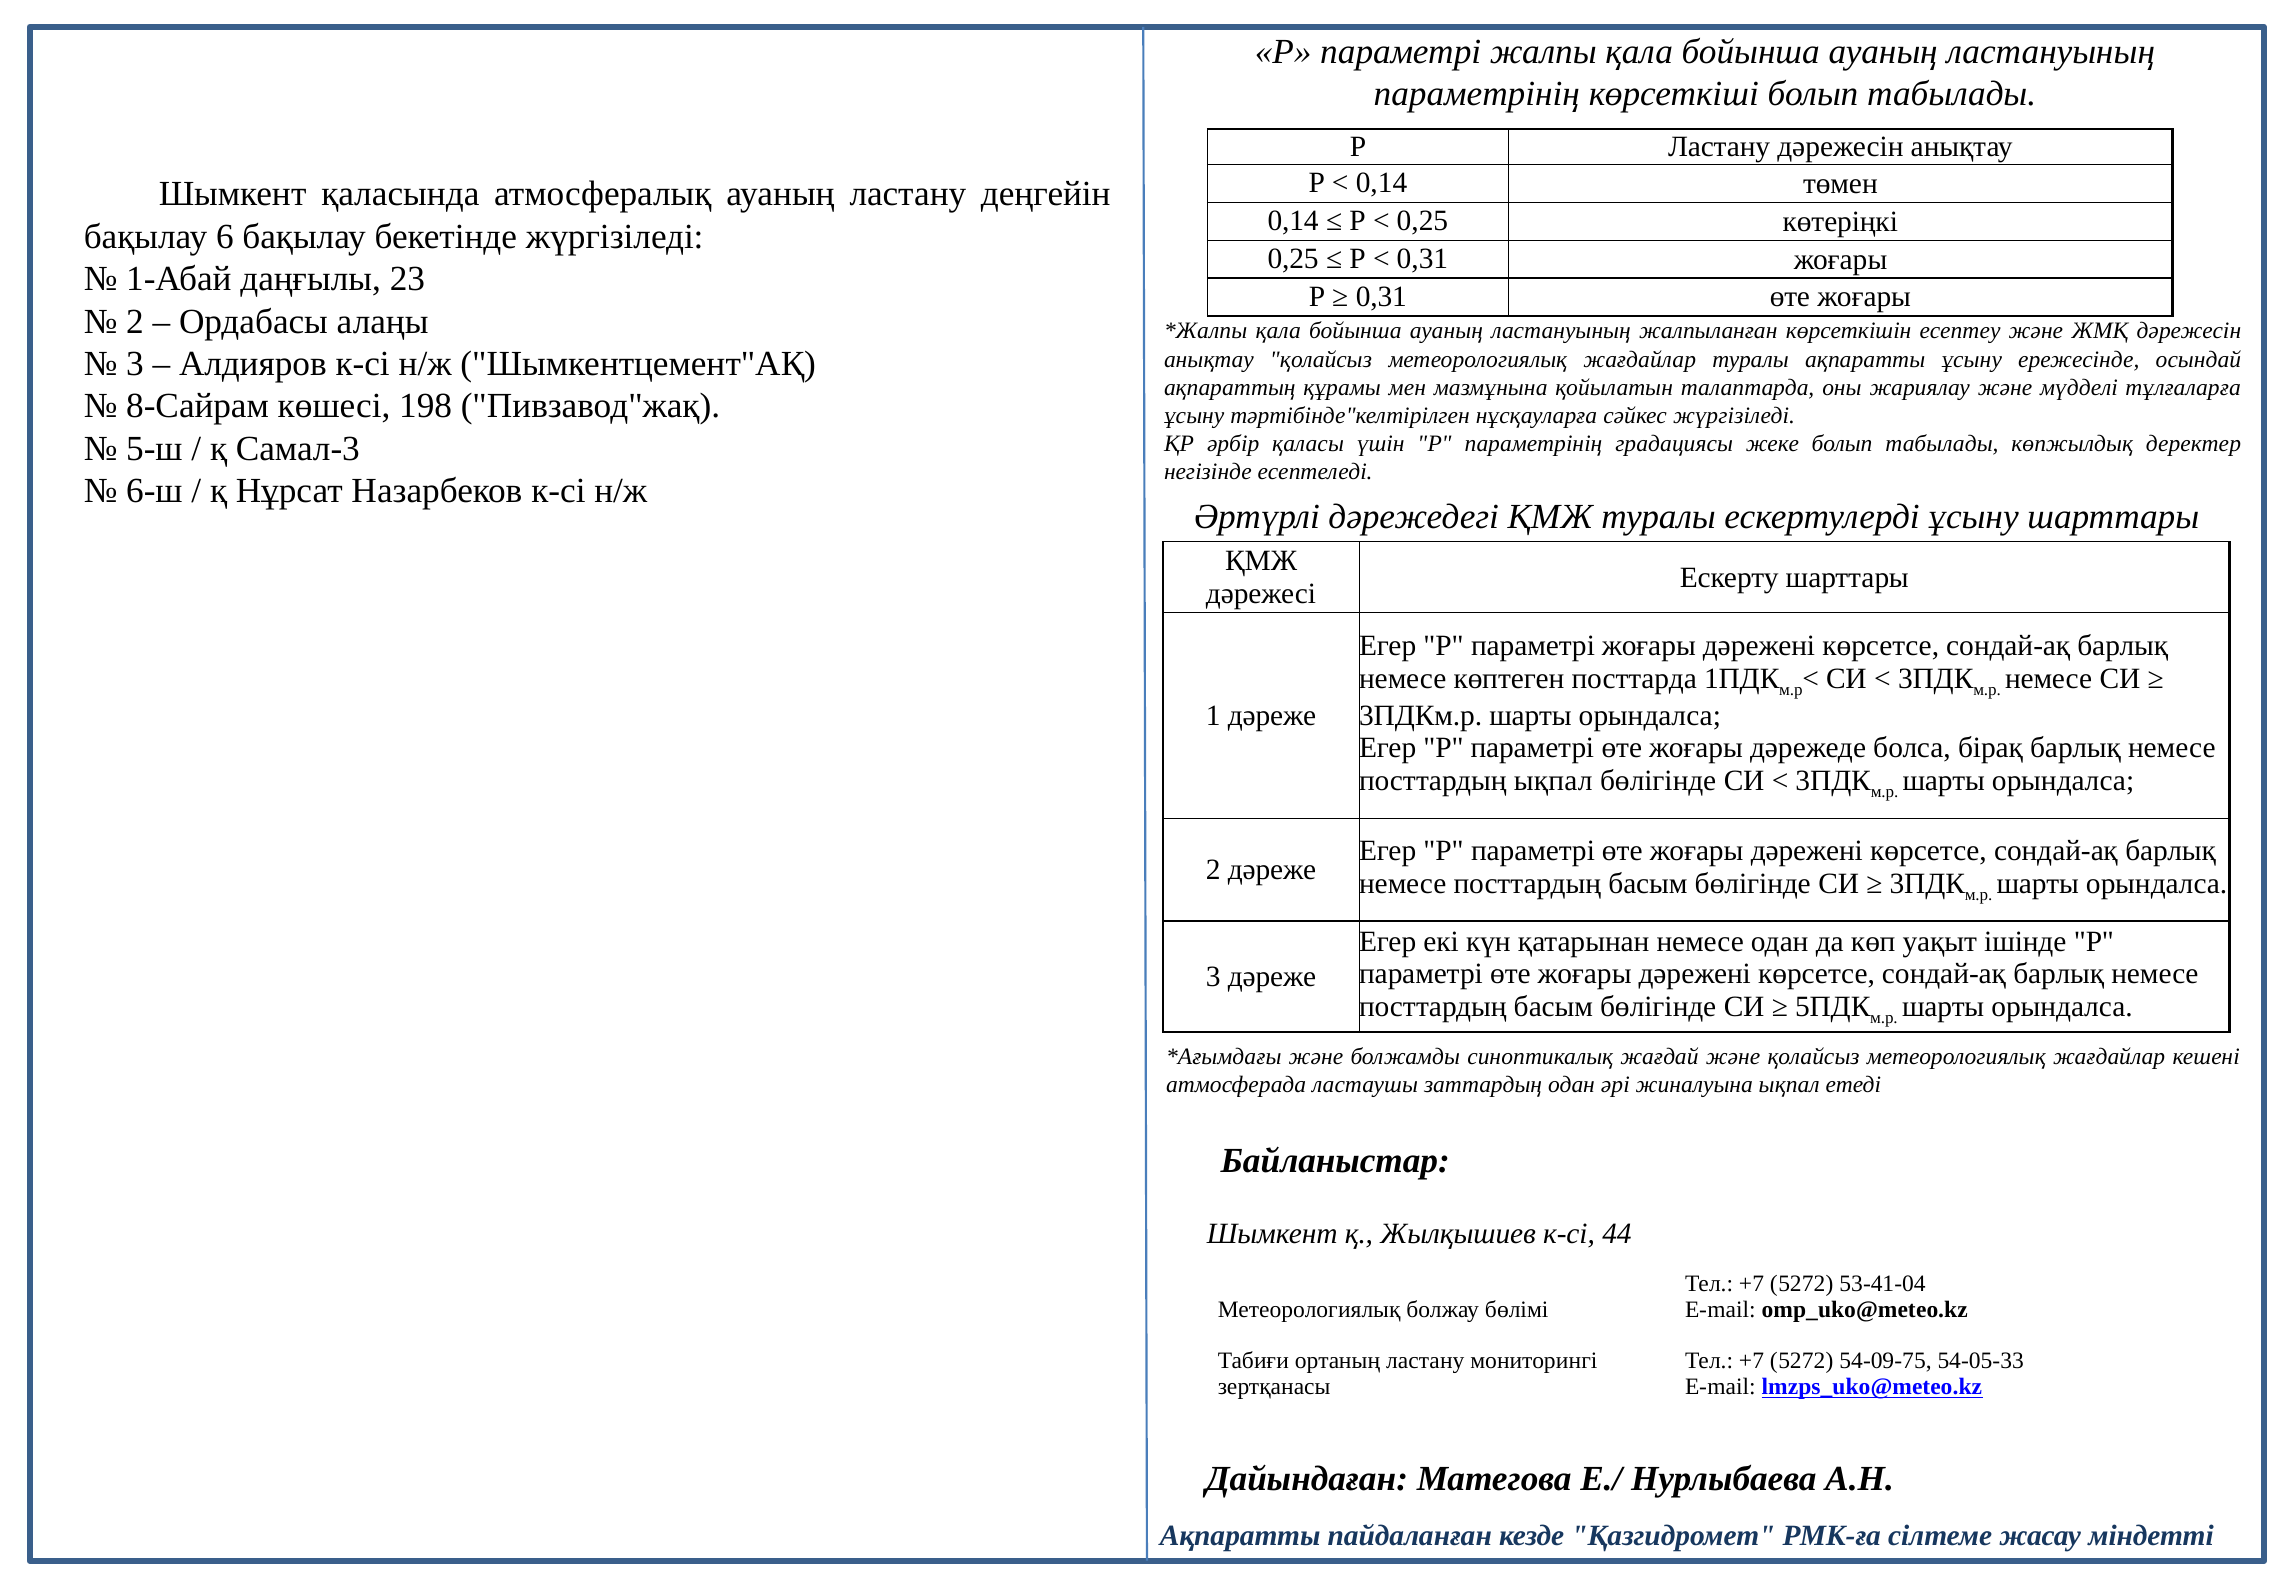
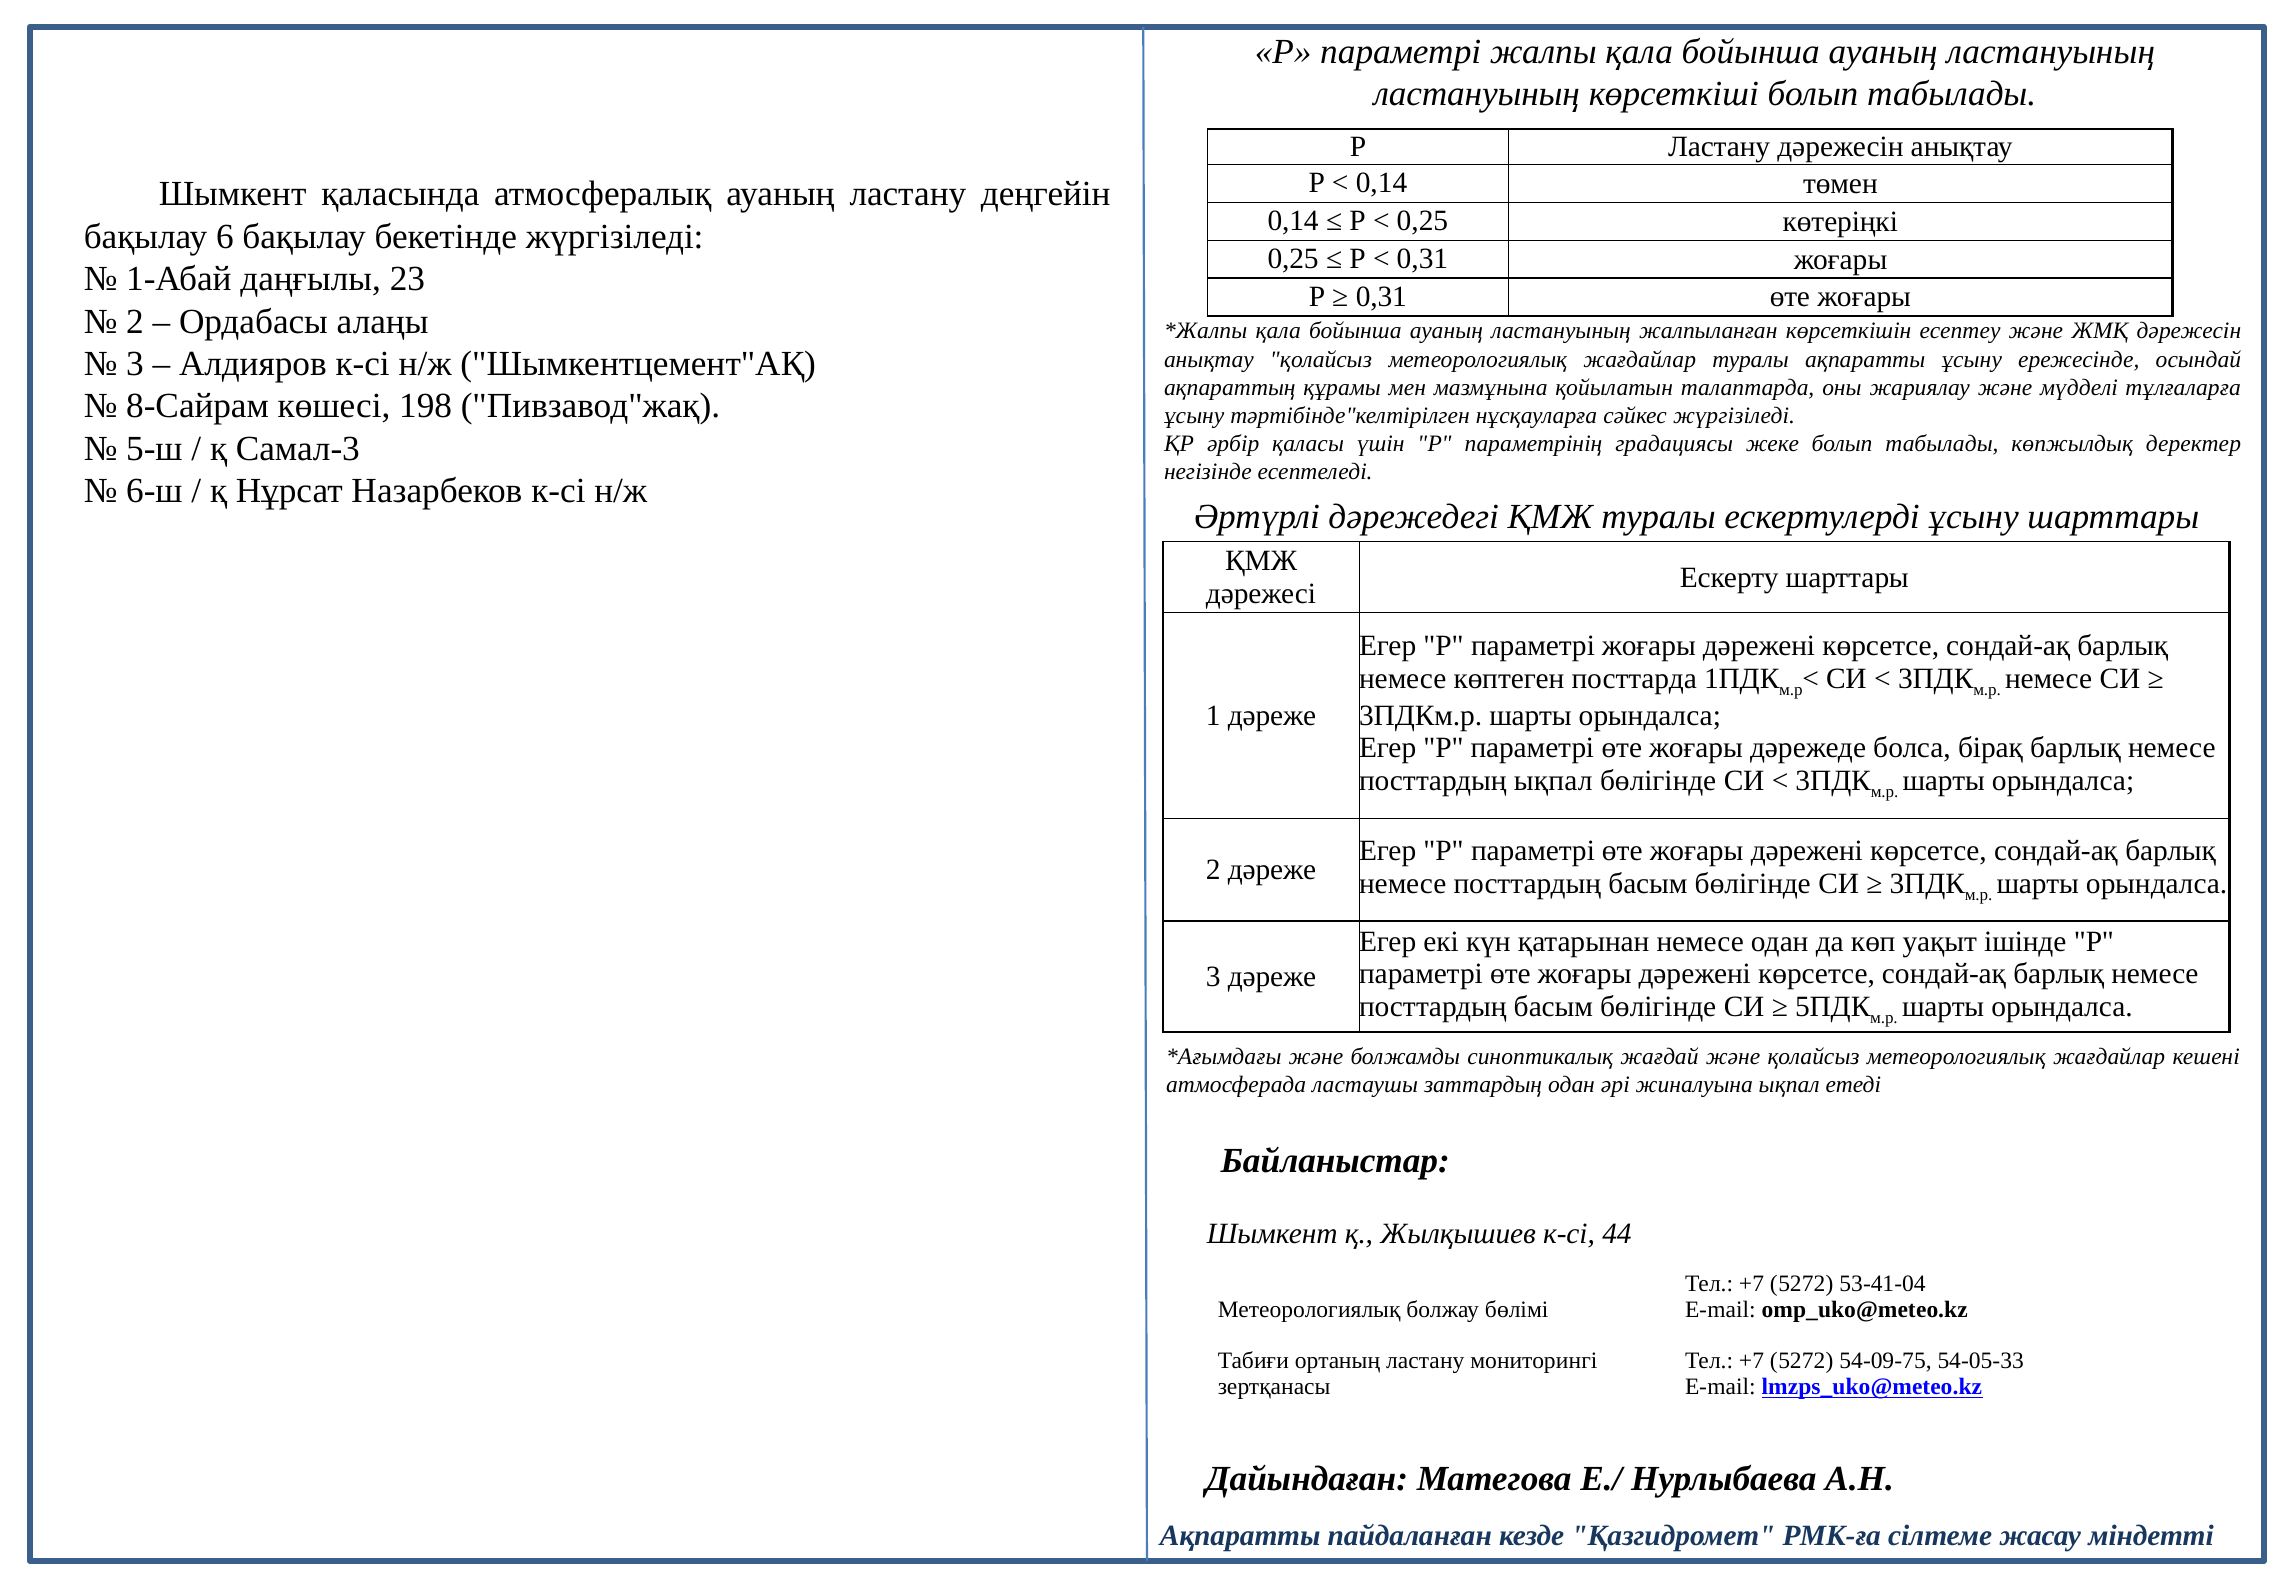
параметрінің at (1477, 94): параметрінің -> ластануының
